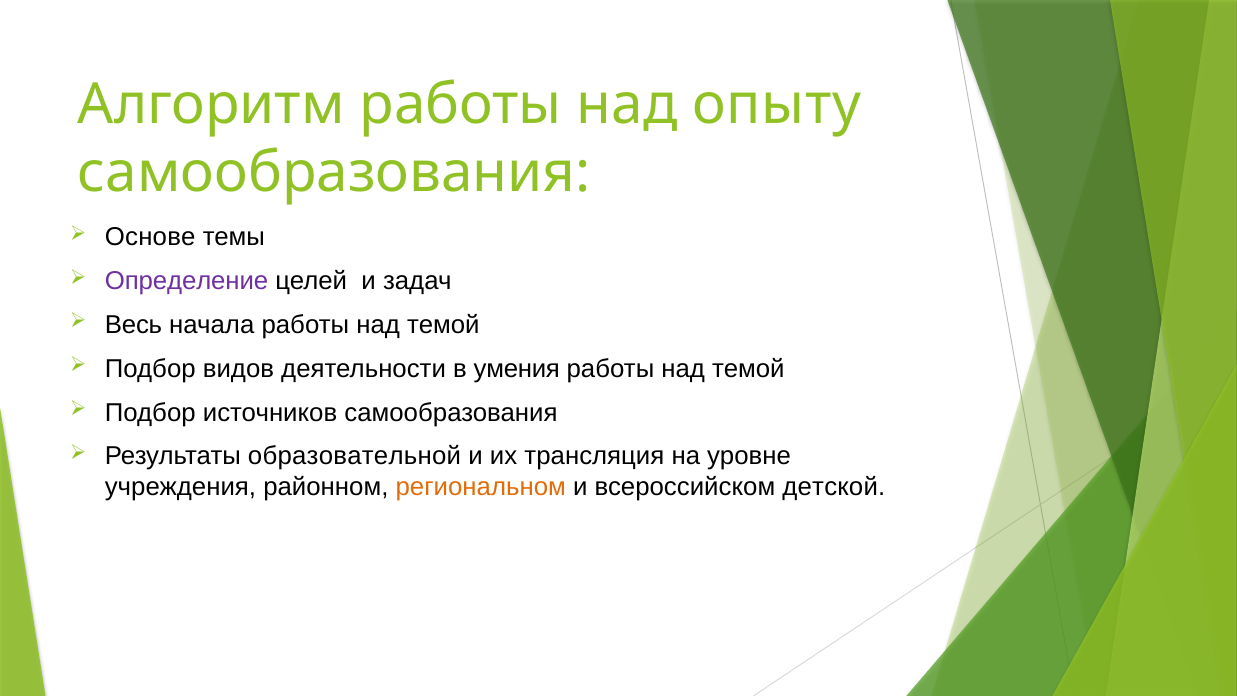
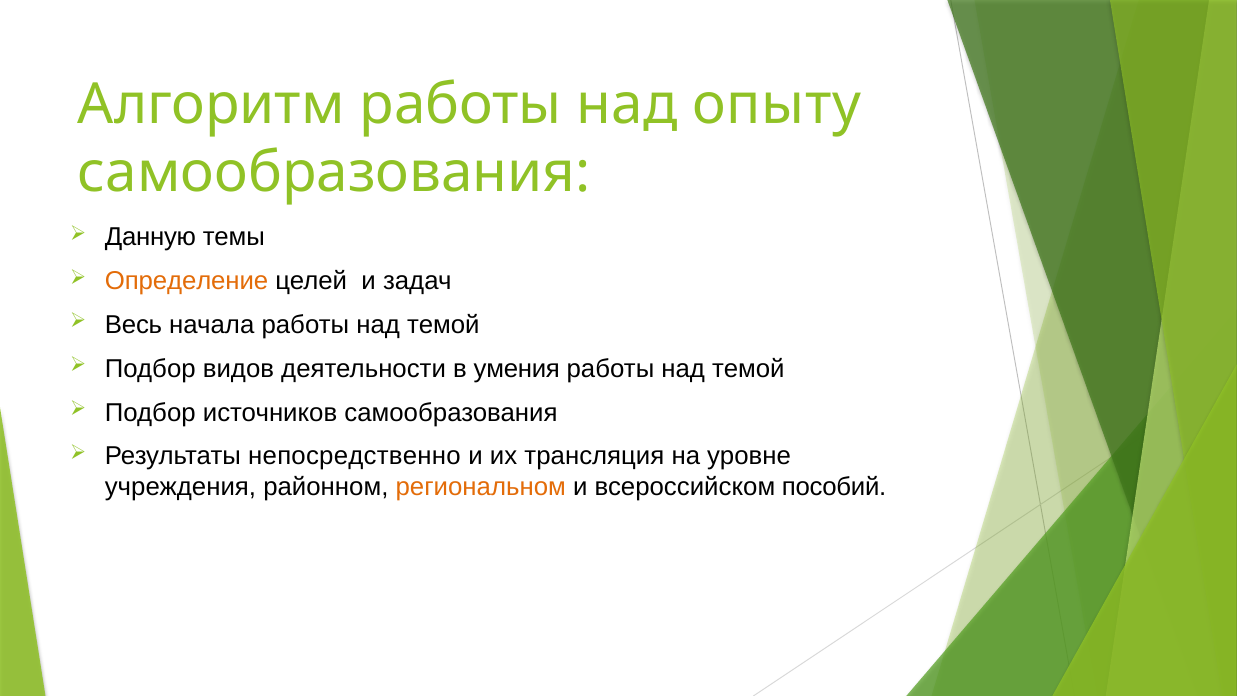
Основе: Основе -> Данную
Определение colour: purple -> orange
образовательной: образовательной -> непосредственно
детской: детской -> пособий
